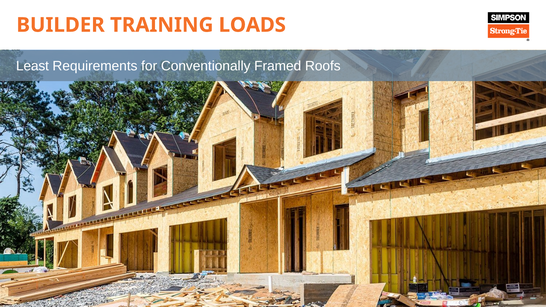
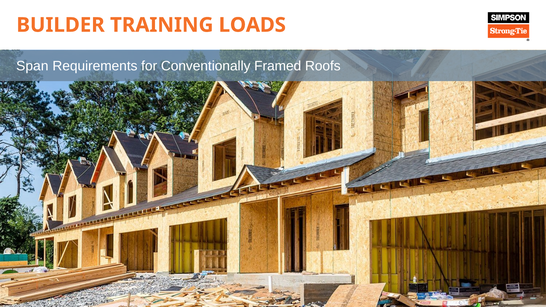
Least: Least -> Span
